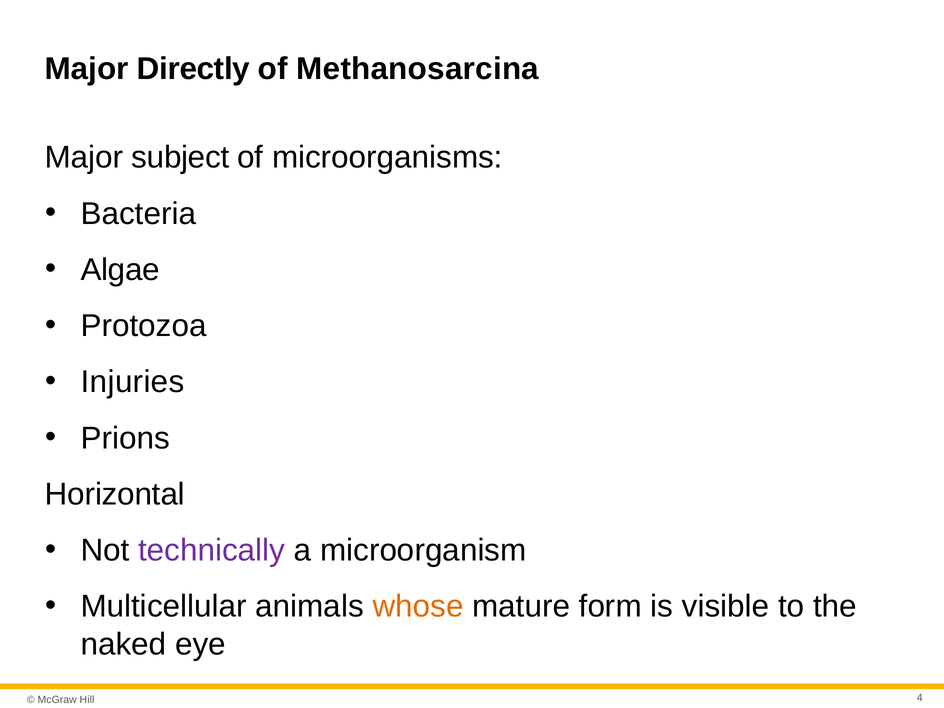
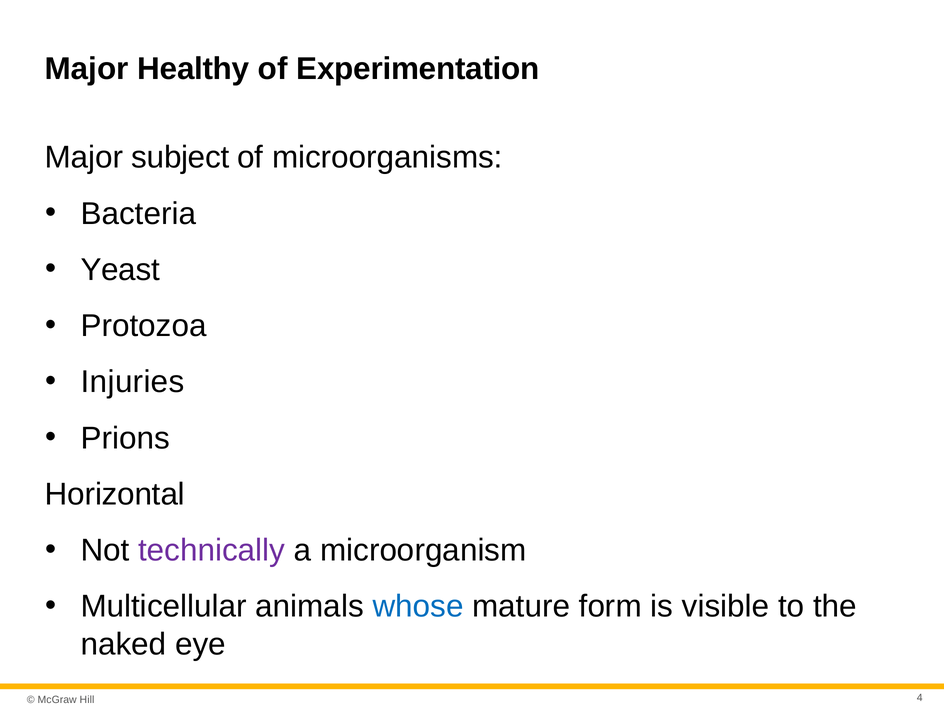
Directly: Directly -> Healthy
Methanosarcina: Methanosarcina -> Experimentation
Algae: Algae -> Yeast
whose colour: orange -> blue
